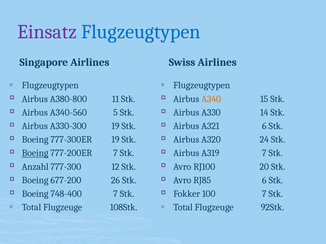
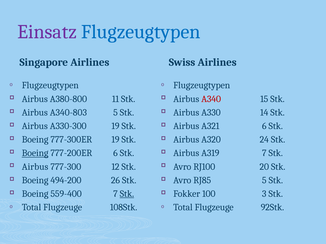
A340 colour: orange -> red
A340-560: A340-560 -> A340-803
777-200ER 7: 7 -> 6
Anzahl at (35, 167): Anzahl -> Airbus
677-200: 677-200 -> 494-200
RJ85 6: 6 -> 5
748-400: 748-400 -> 559-400
Stk at (127, 194) underline: none -> present
100 7: 7 -> 3
